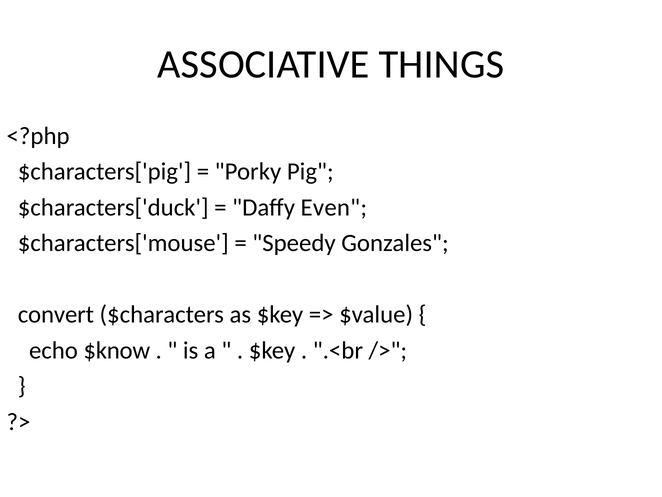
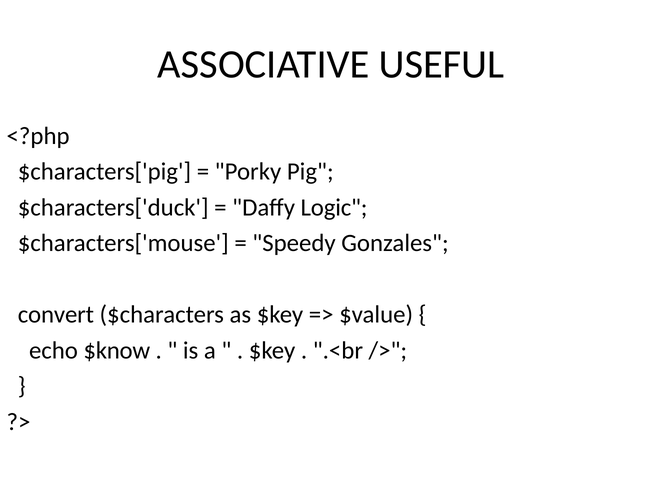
THINGS: THINGS -> USEFUL
Even: Even -> Logic
